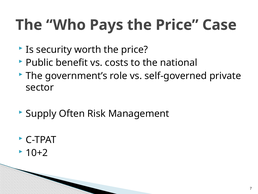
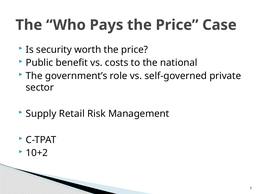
Often: Often -> Retail
